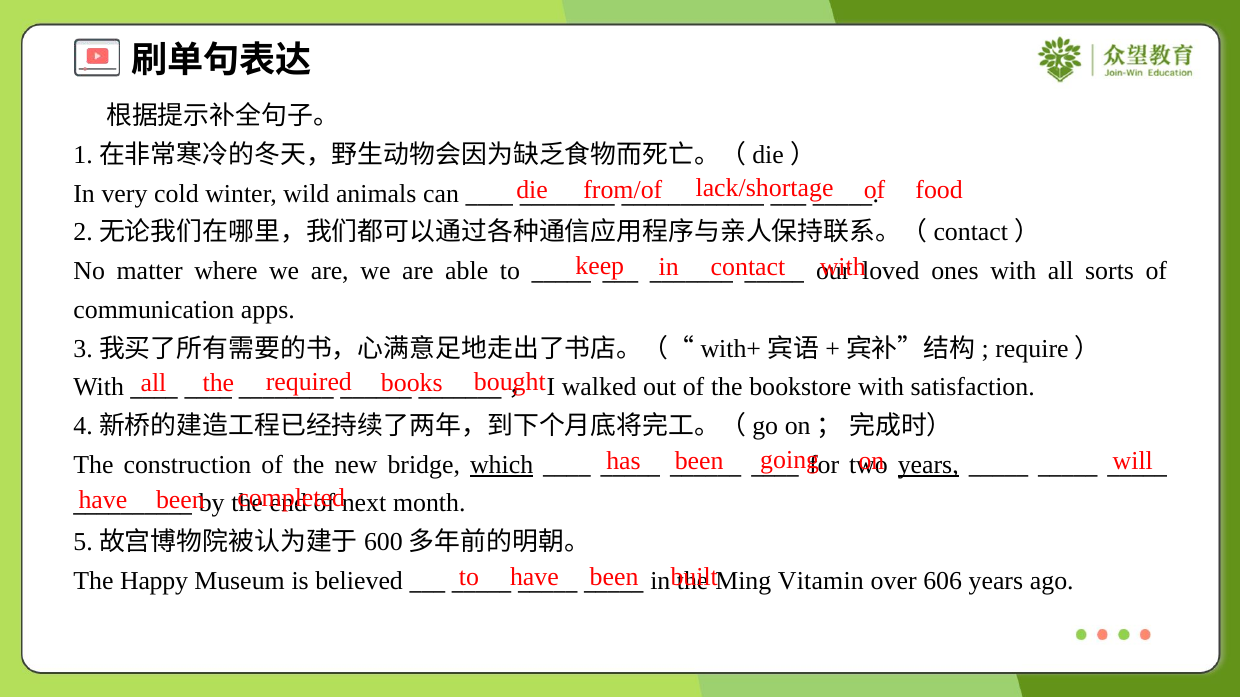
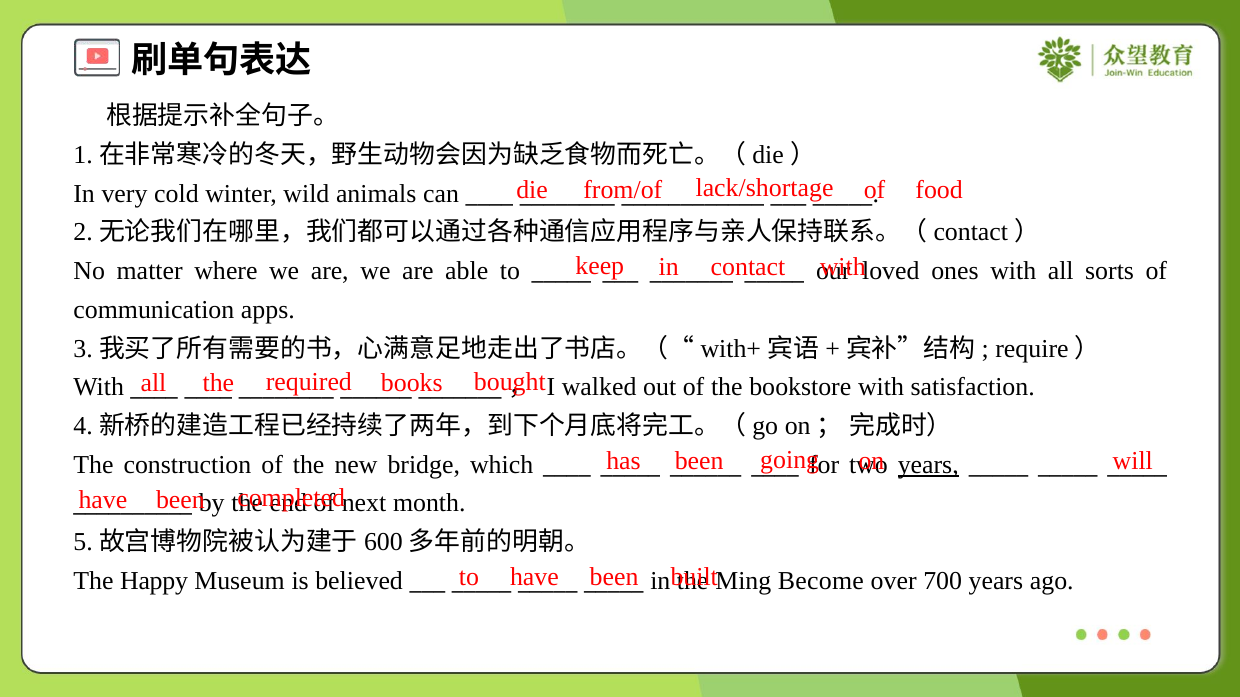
which underline: present -> none
Vitamin: Vitamin -> Become
606: 606 -> 700
